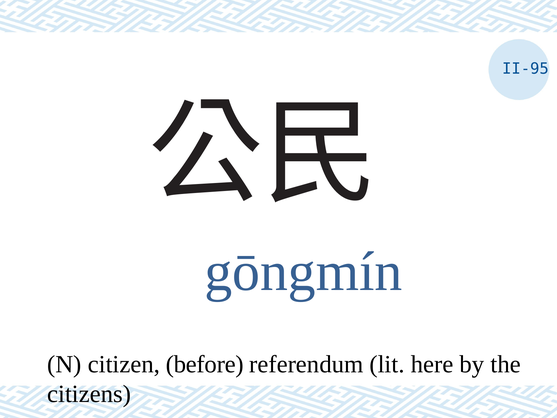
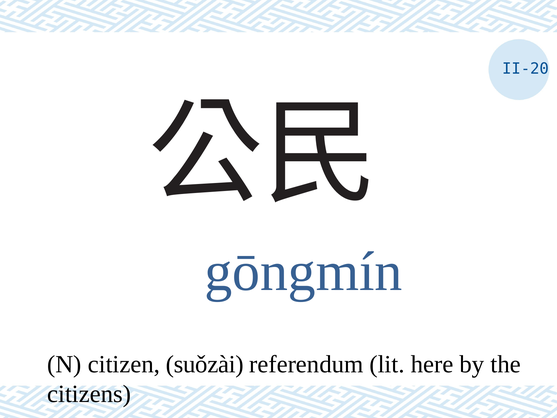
II-95: II-95 -> II-20
before: before -> suǒzài
